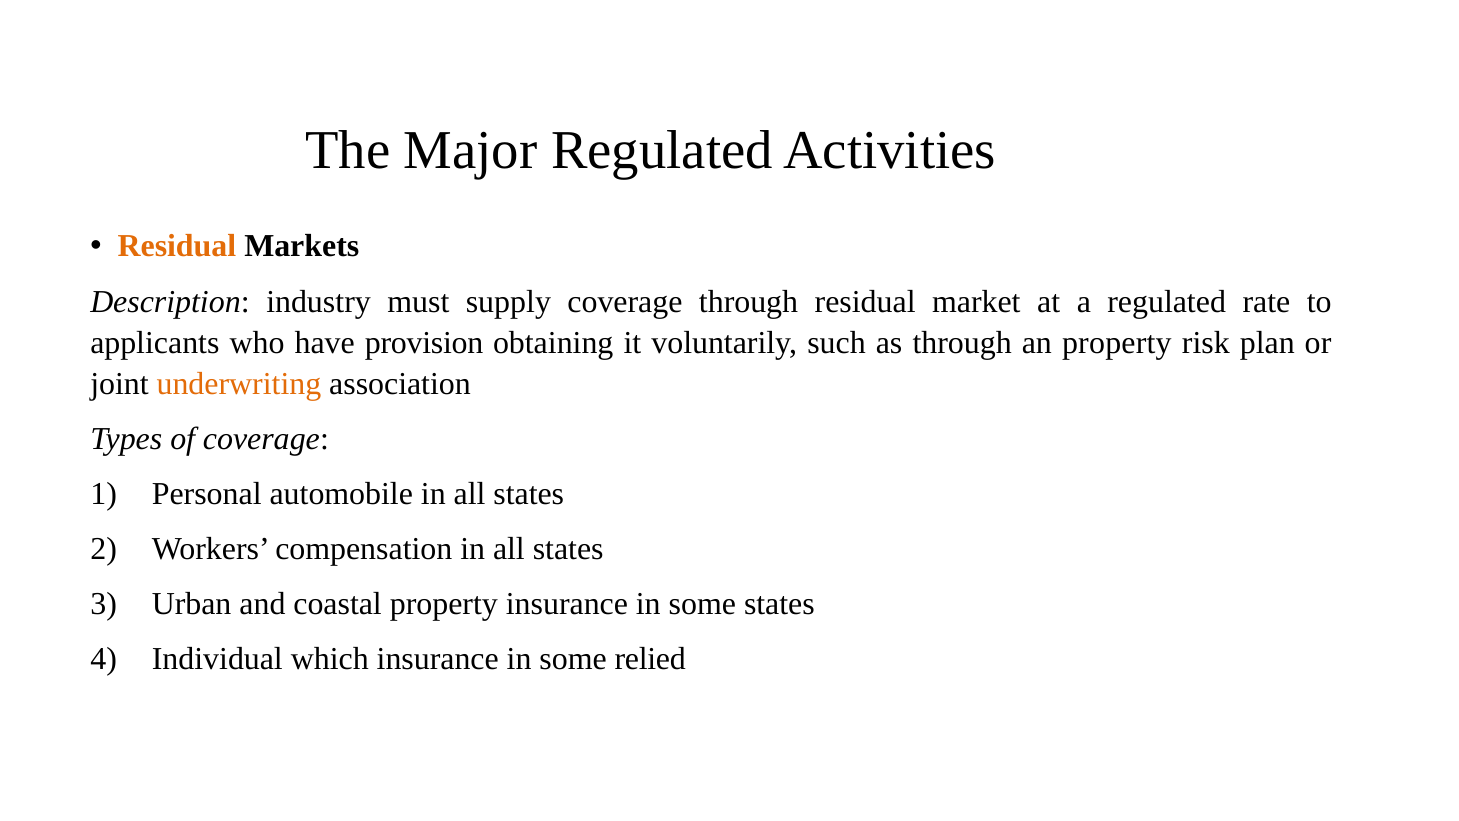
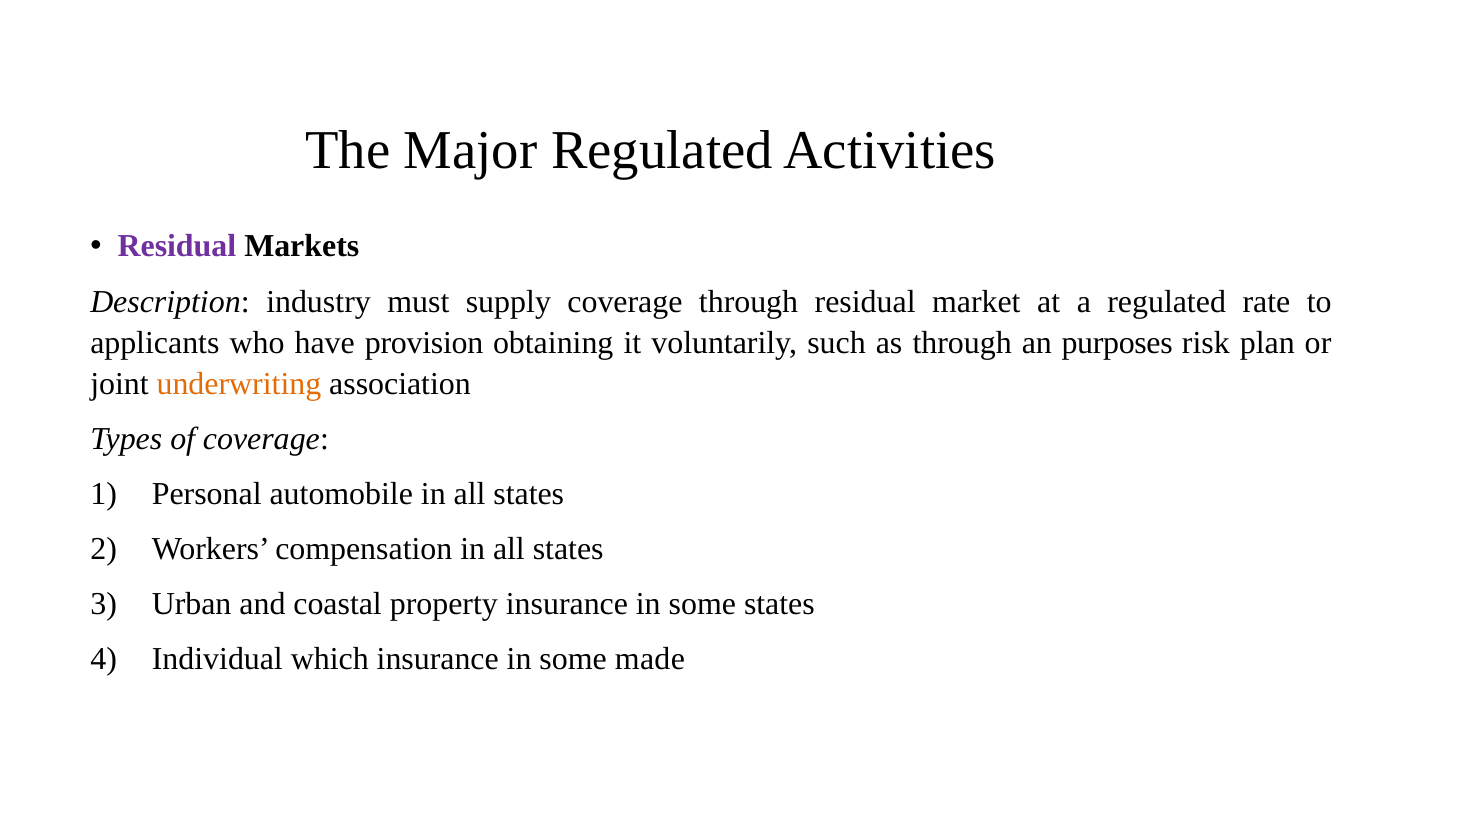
Residual at (177, 246) colour: orange -> purple
an property: property -> purposes
relied: relied -> made
